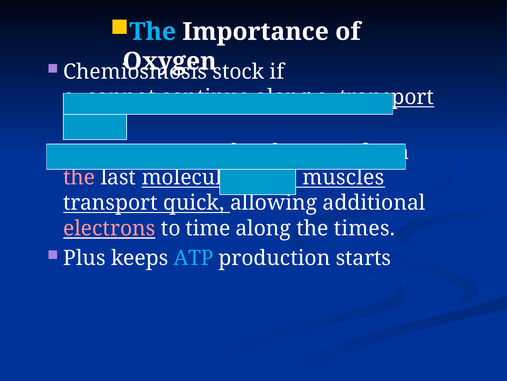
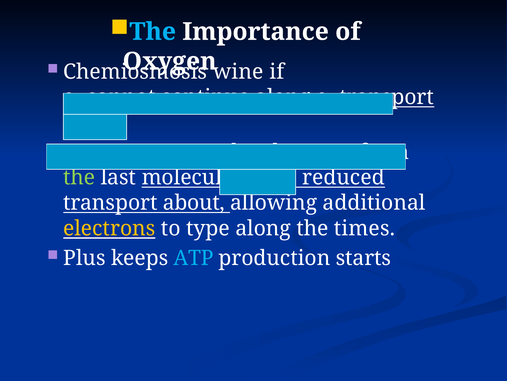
stock: stock -> wine
the at (79, 177) colour: pink -> light green
muscles: muscles -> reduced
quick: quick -> about
electrons at (109, 228) colour: pink -> yellow
time: time -> type
